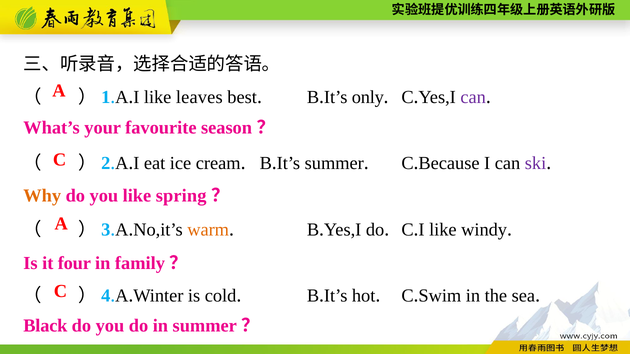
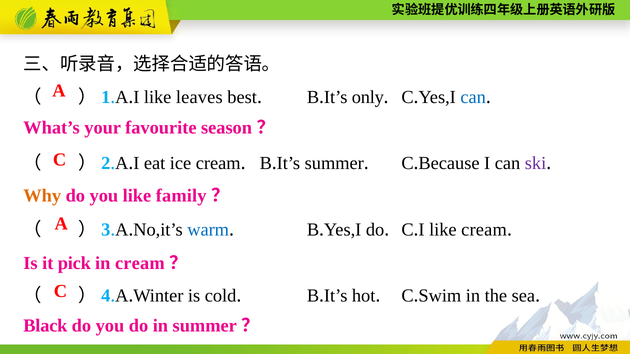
can at (473, 97) colour: purple -> blue
spring: spring -> family
warm colour: orange -> blue
like windy: windy -> cream
four: four -> pick
in family: family -> cream
